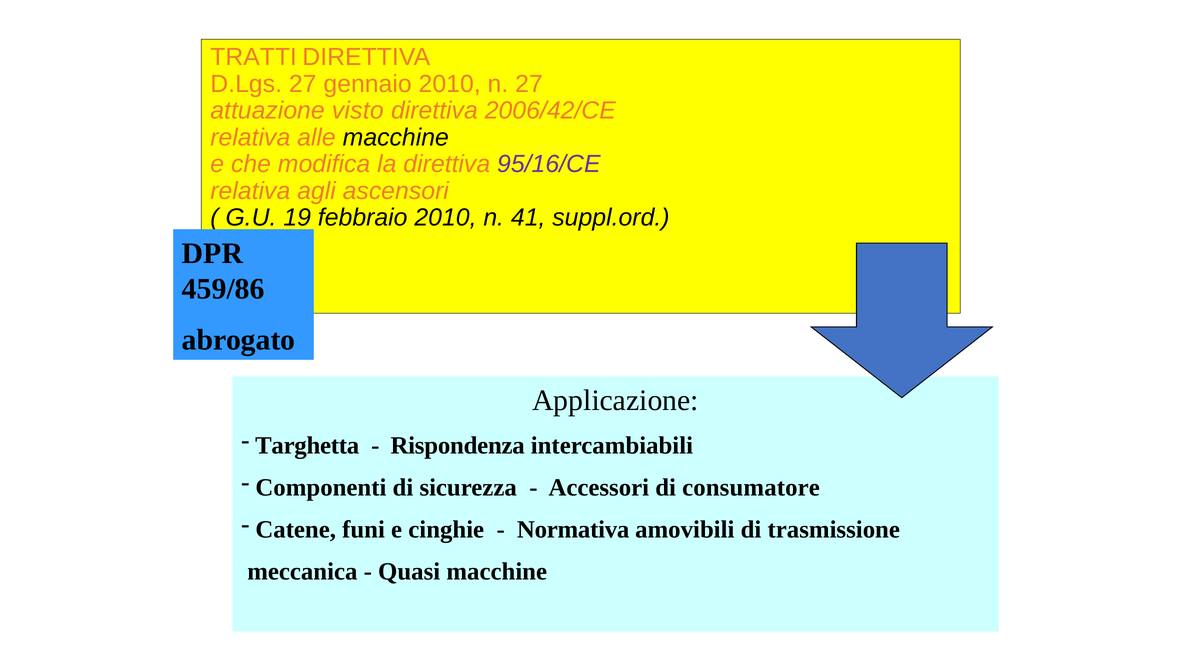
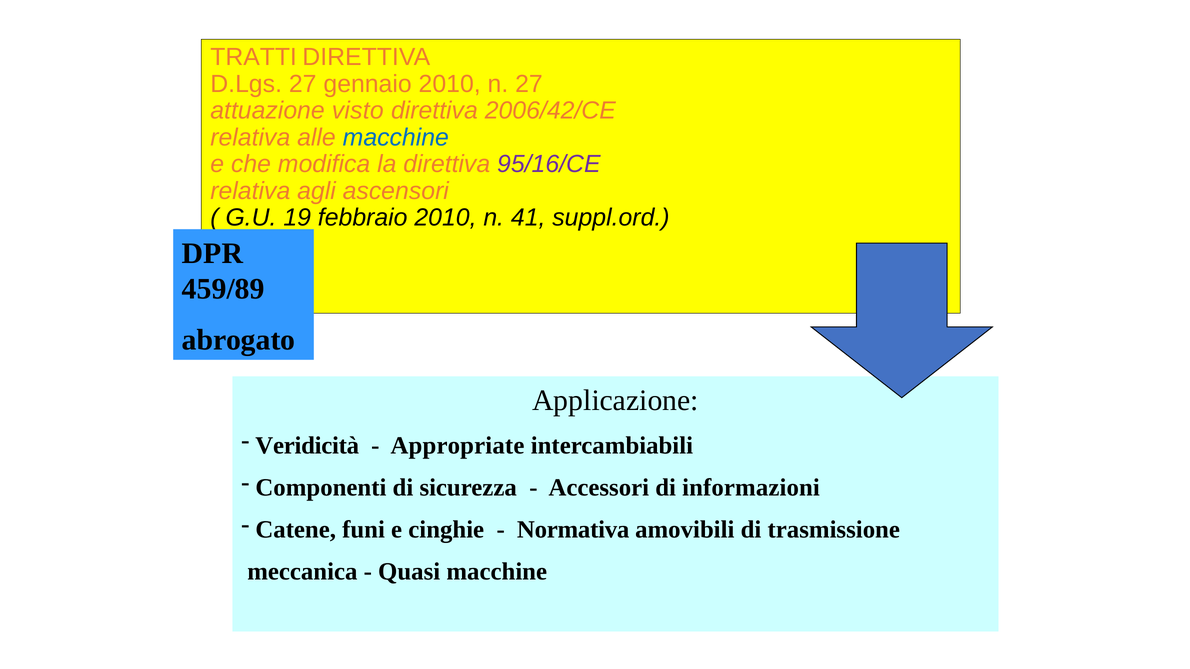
macchine at (396, 138) colour: black -> blue
459/86: 459/86 -> 459/89
Targhetta: Targhetta -> Veridicità
Rispondenza: Rispondenza -> Appropriate
consumatore: consumatore -> informazioni
